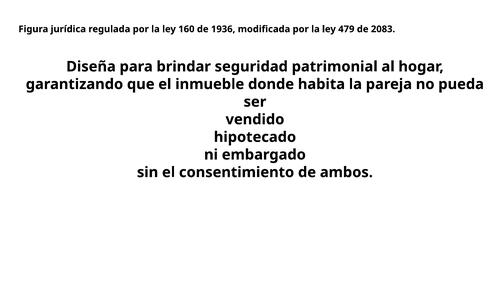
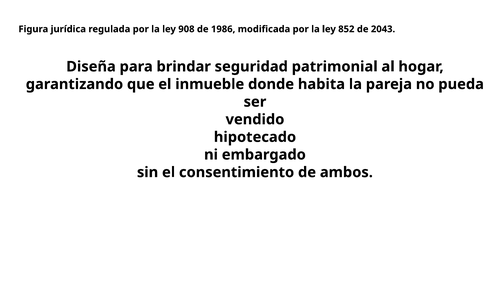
160: 160 -> 908
1936: 1936 -> 1986
479: 479 -> 852
2083: 2083 -> 2043
